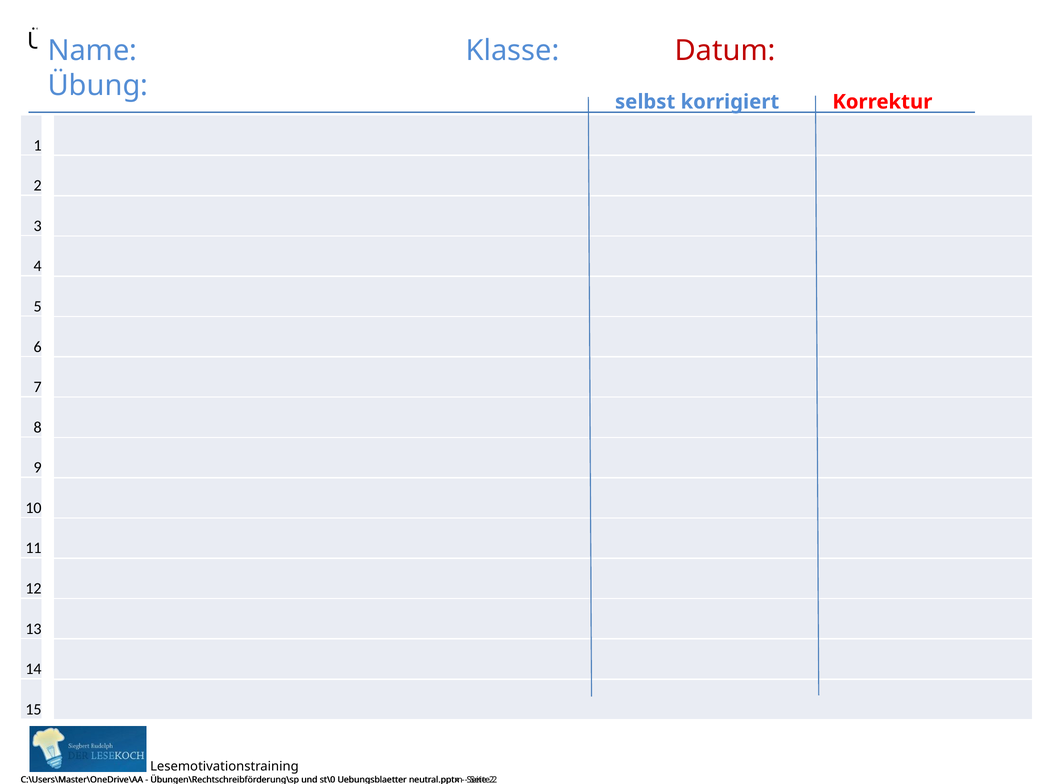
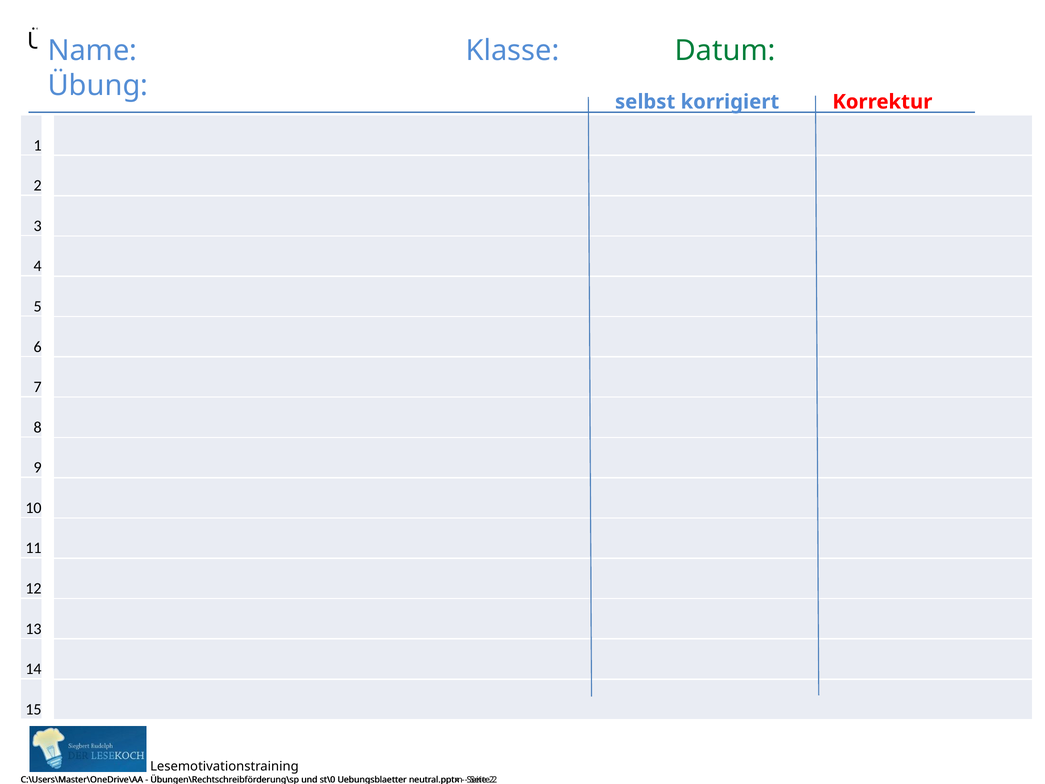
Datum colour: red -> green
